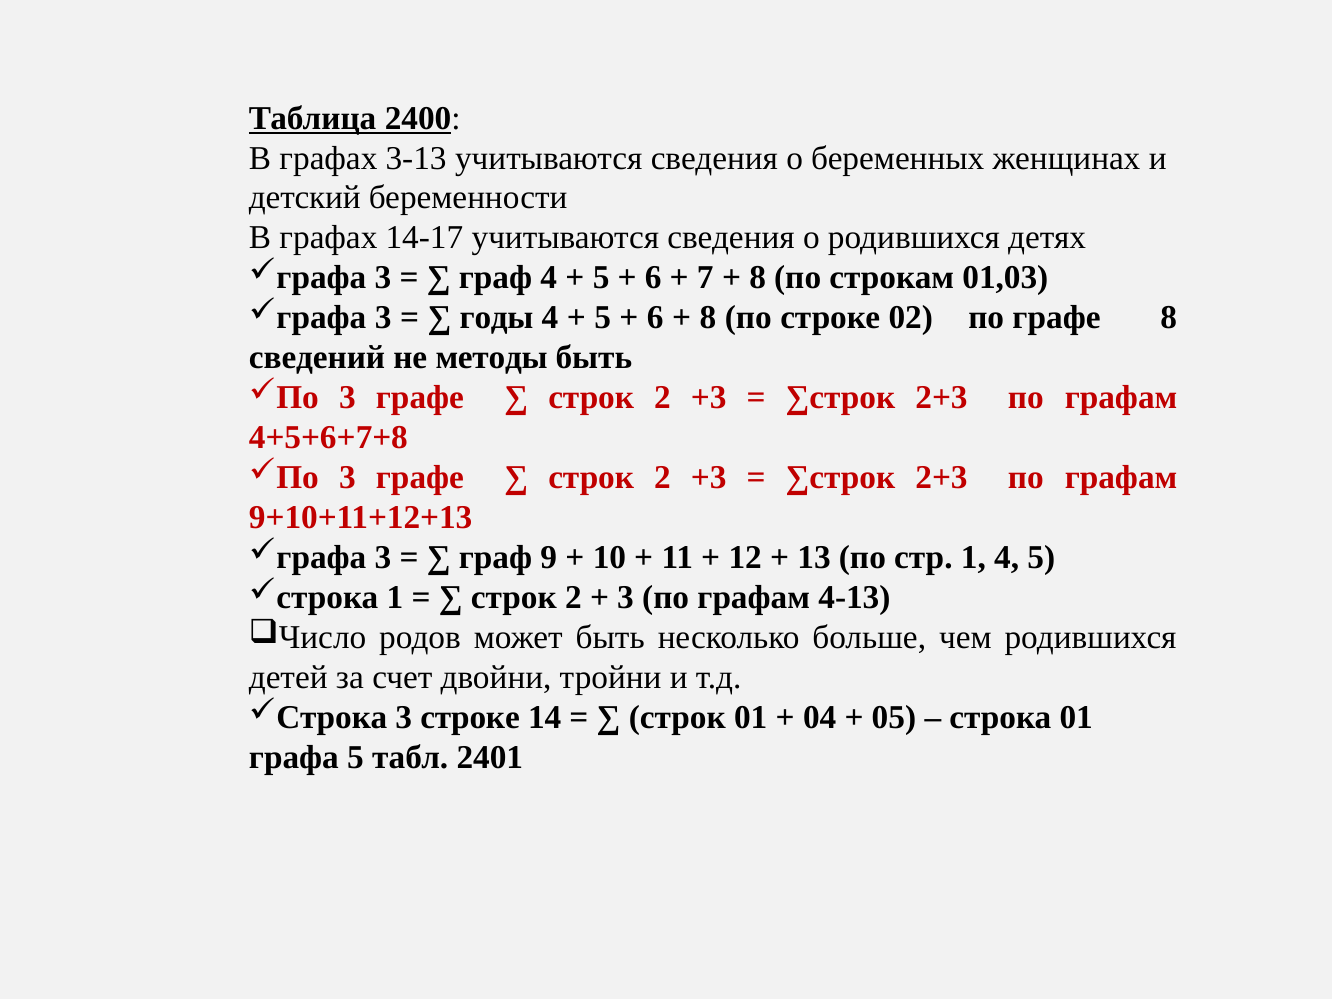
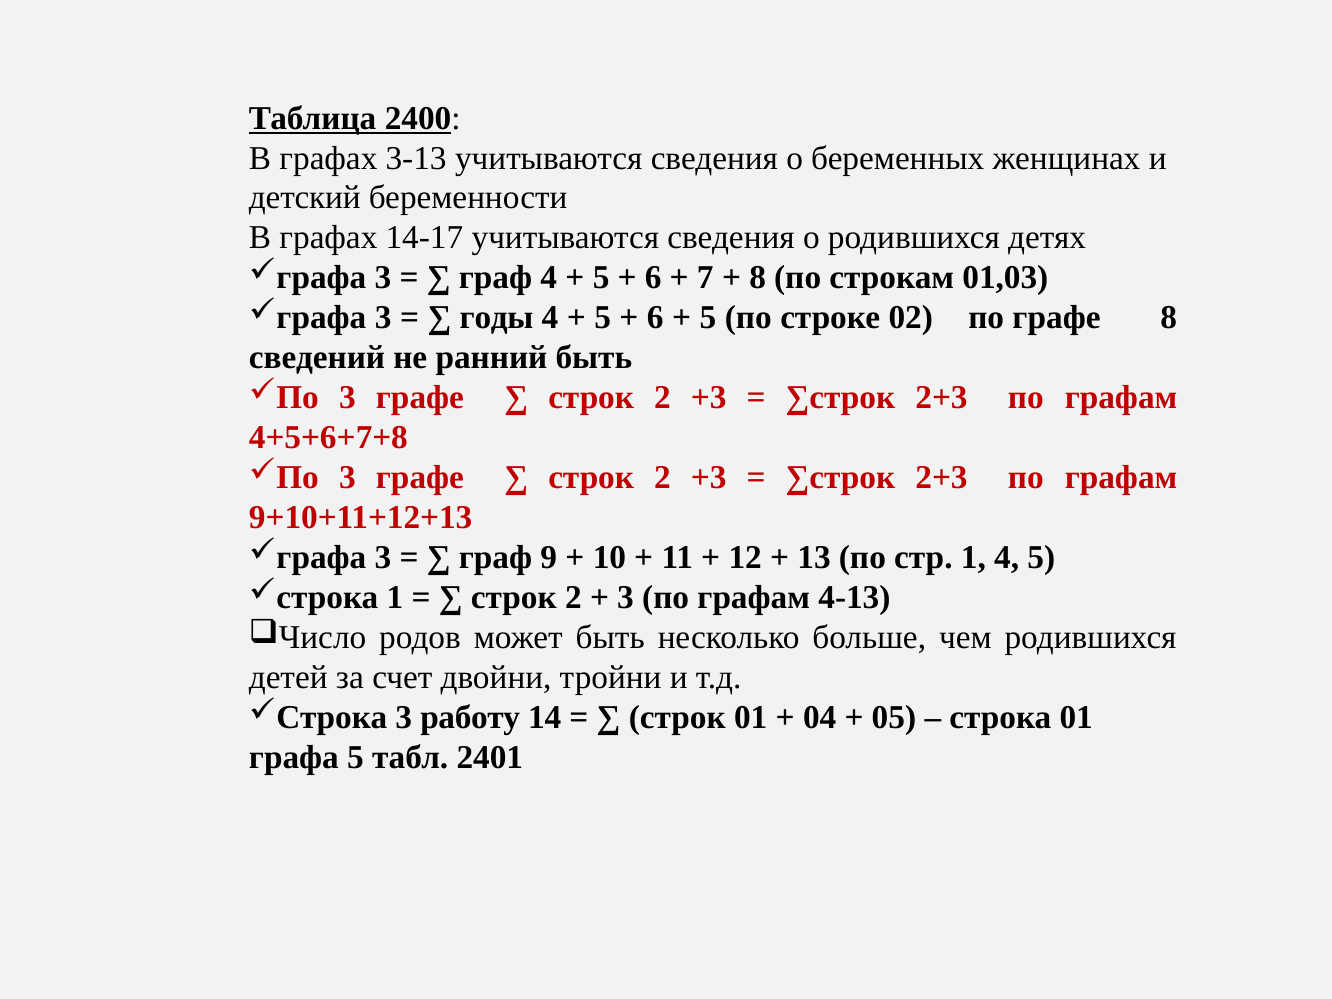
8 at (708, 318): 8 -> 5
методы: методы -> ранний
3 строке: строке -> работу
